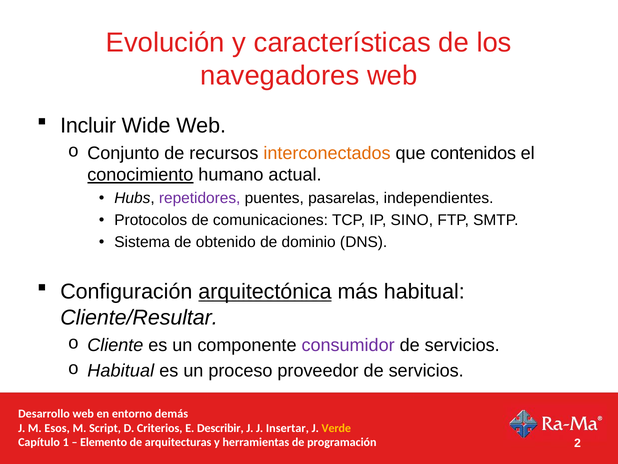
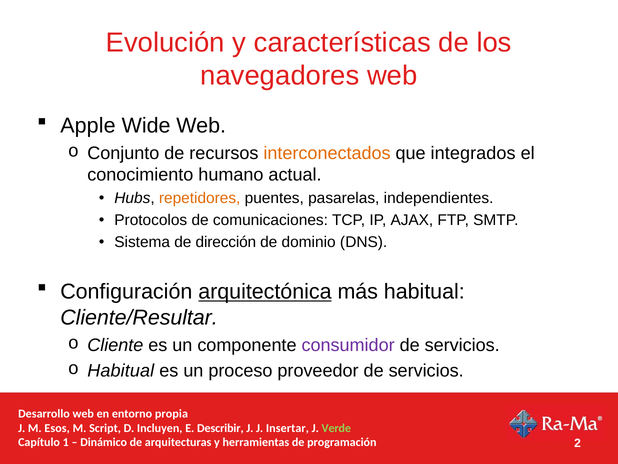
Incluir: Incluir -> Apple
contenidos: contenidos -> integrados
conocimiento underline: present -> none
repetidores colour: purple -> orange
SINO: SINO -> AJAX
obtenido: obtenido -> dirección
demás: demás -> propia
Criterios: Criterios -> Incluyen
Verde colour: yellow -> light green
Elemento: Elemento -> Dinámico
